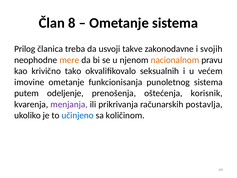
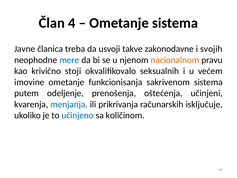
8: 8 -> 4
Prilog: Prilog -> Javne
mere colour: orange -> blue
tako: tako -> stoji
punoletnog: punoletnog -> sakrivenom
korisnik: korisnik -> učinjeni
menjanja colour: purple -> blue
postavlja: postavlja -> isključuje
